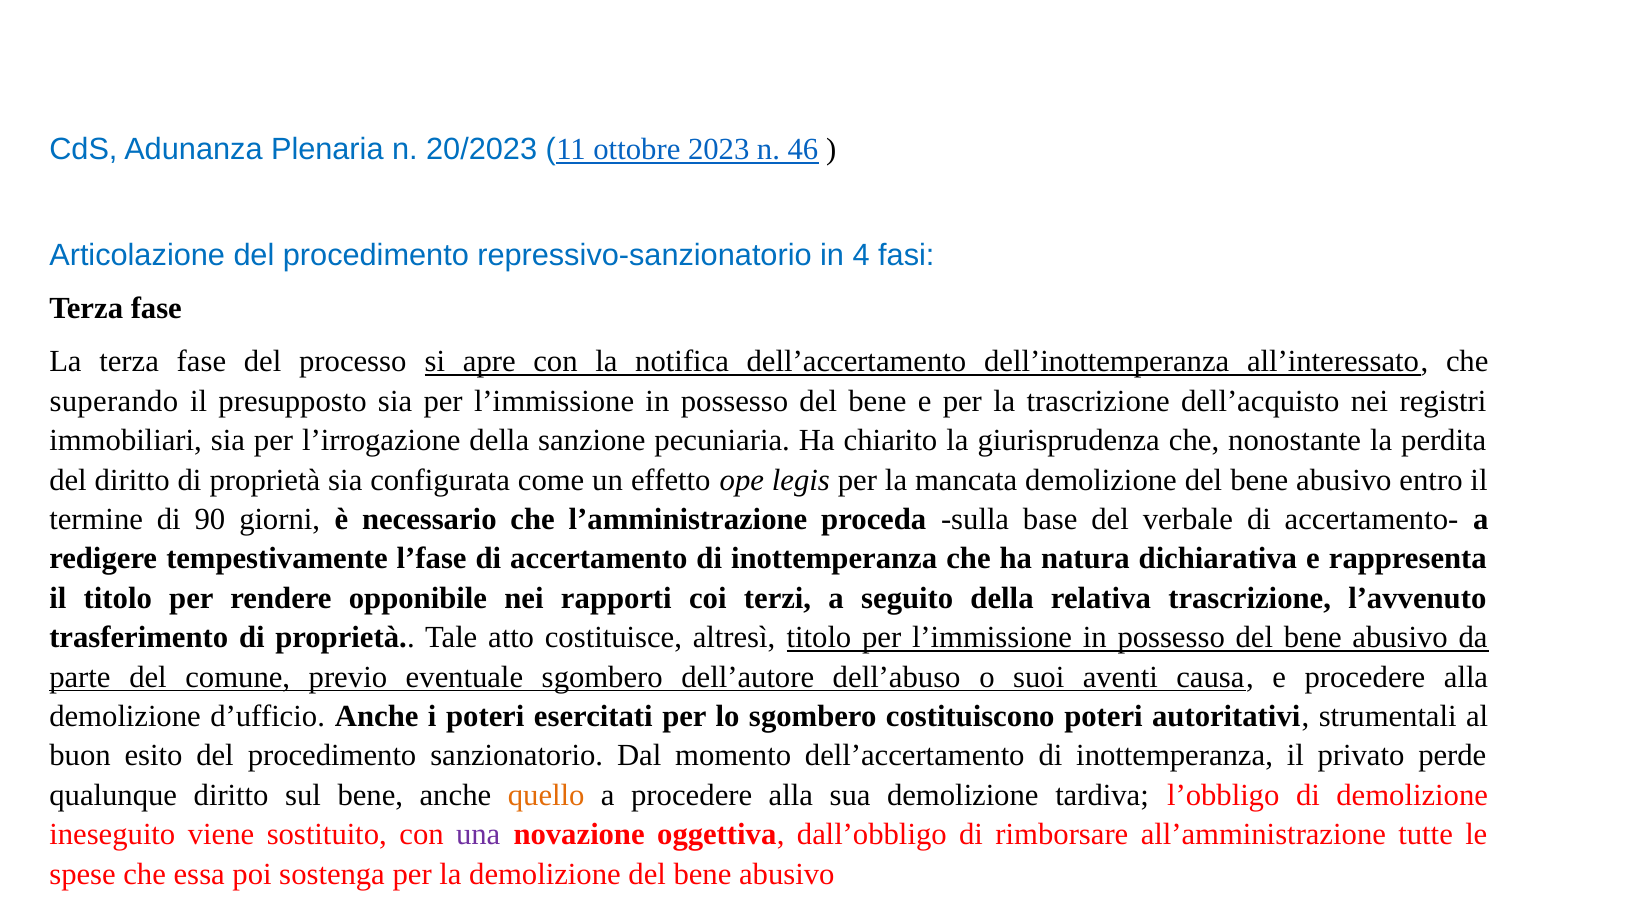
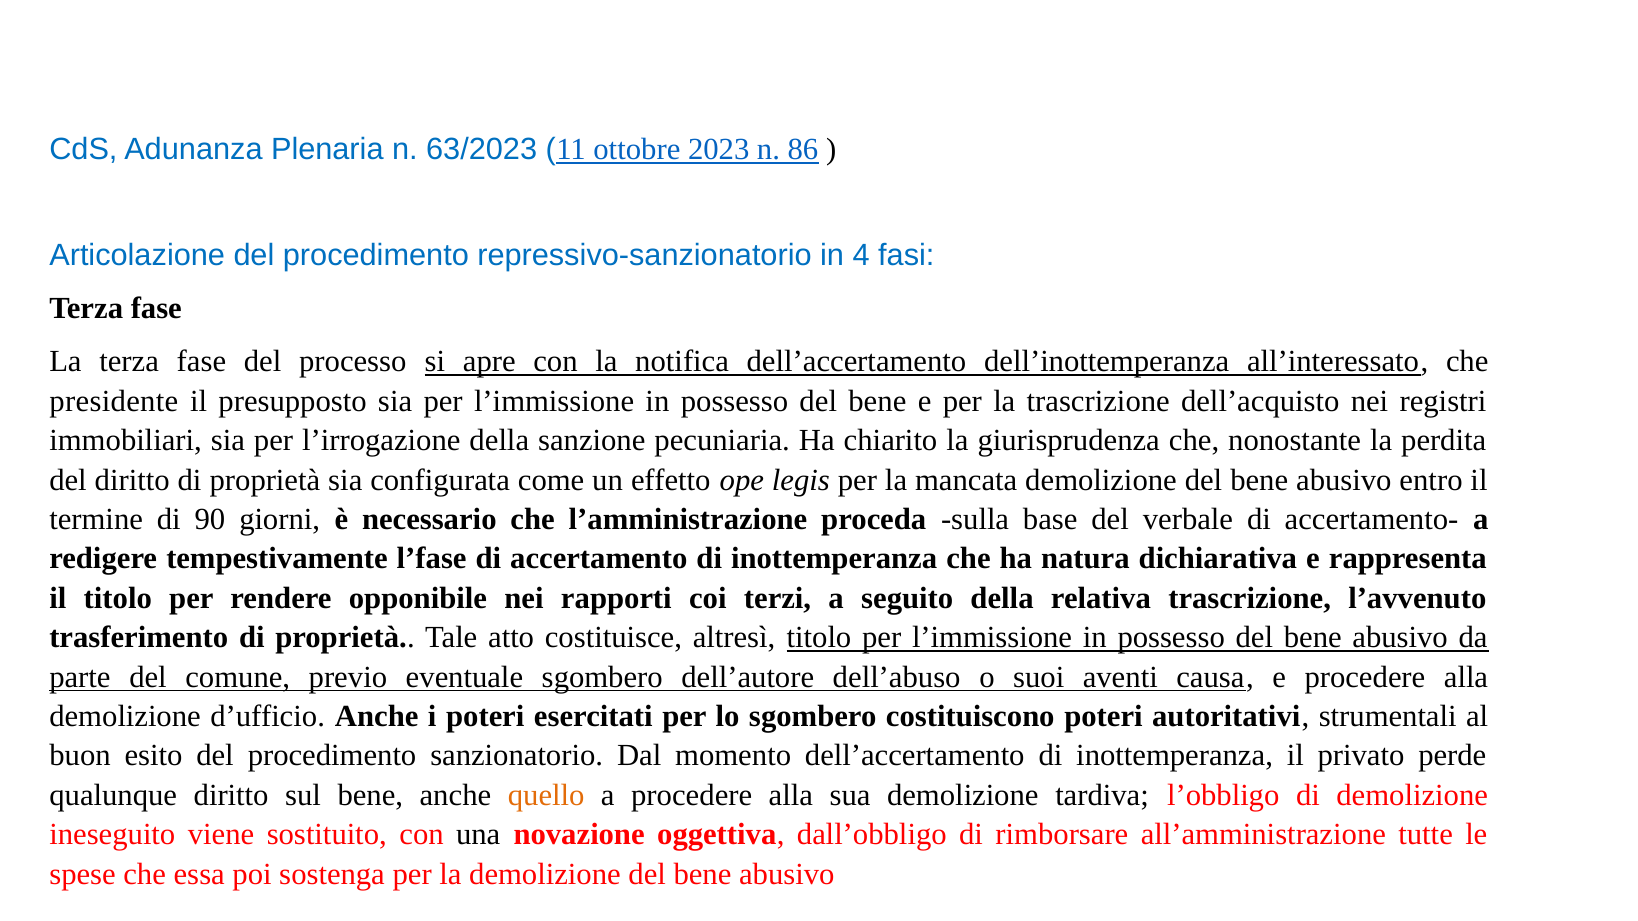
20/2023: 20/2023 -> 63/2023
46: 46 -> 86
superando: superando -> presidente
una colour: purple -> black
